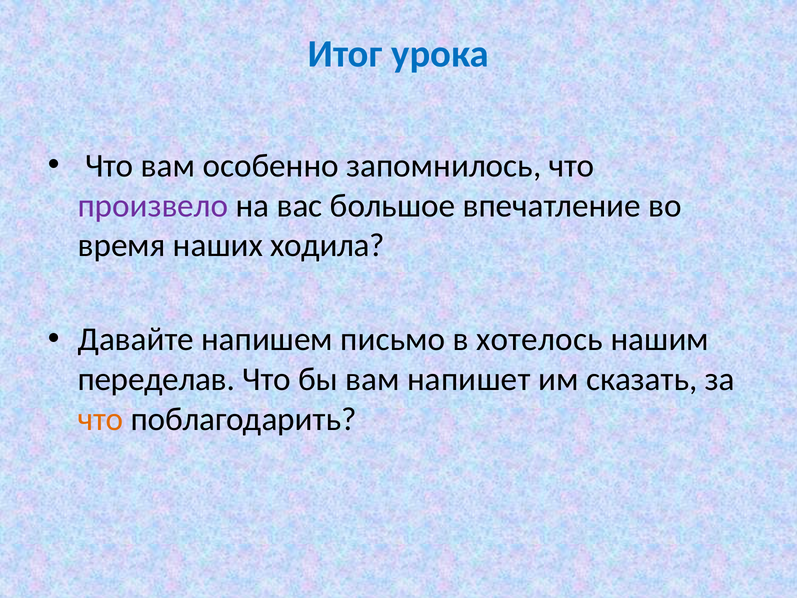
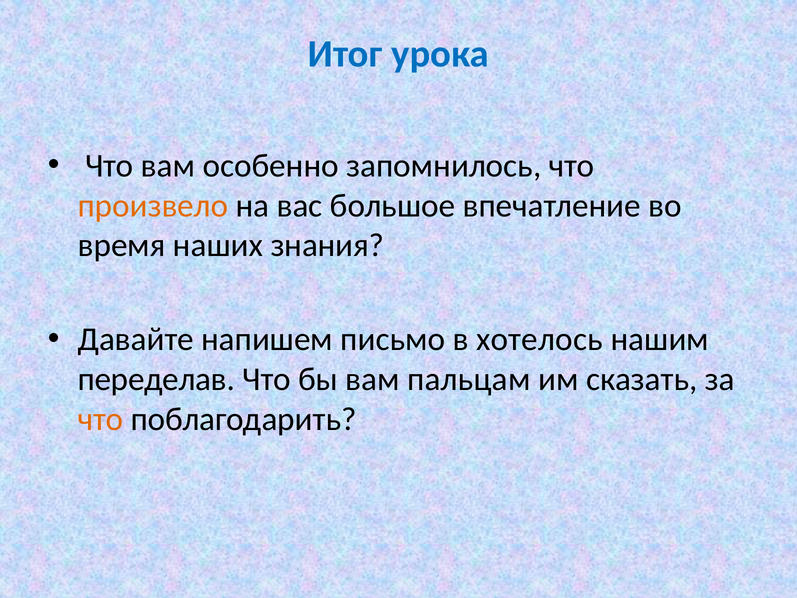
произвело colour: purple -> orange
ходила: ходила -> знания
напишет: напишет -> пальцам
